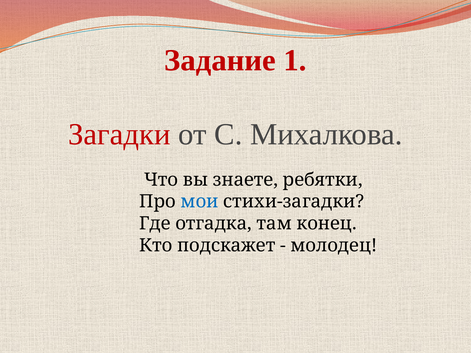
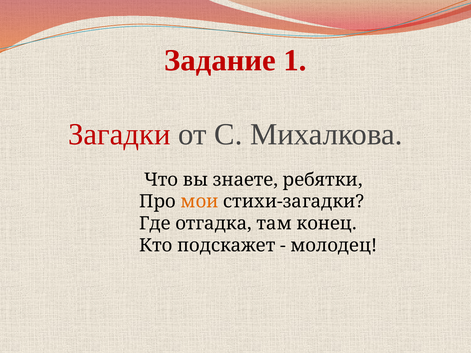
мои colour: blue -> orange
